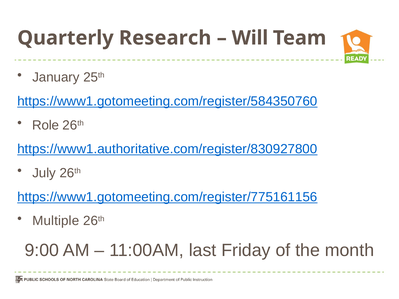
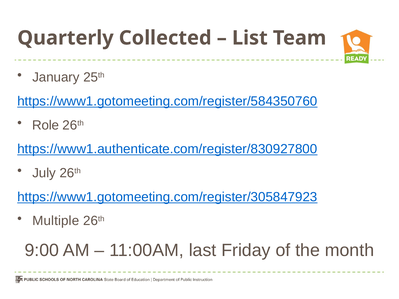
Research: Research -> Collected
Will: Will -> List
https://www1.authoritative.com/register/830927800: https://www1.authoritative.com/register/830927800 -> https://www1.authenticate.com/register/830927800
https://www1.gotomeeting.com/register/775161156: https://www1.gotomeeting.com/register/775161156 -> https://www1.gotomeeting.com/register/305847923
